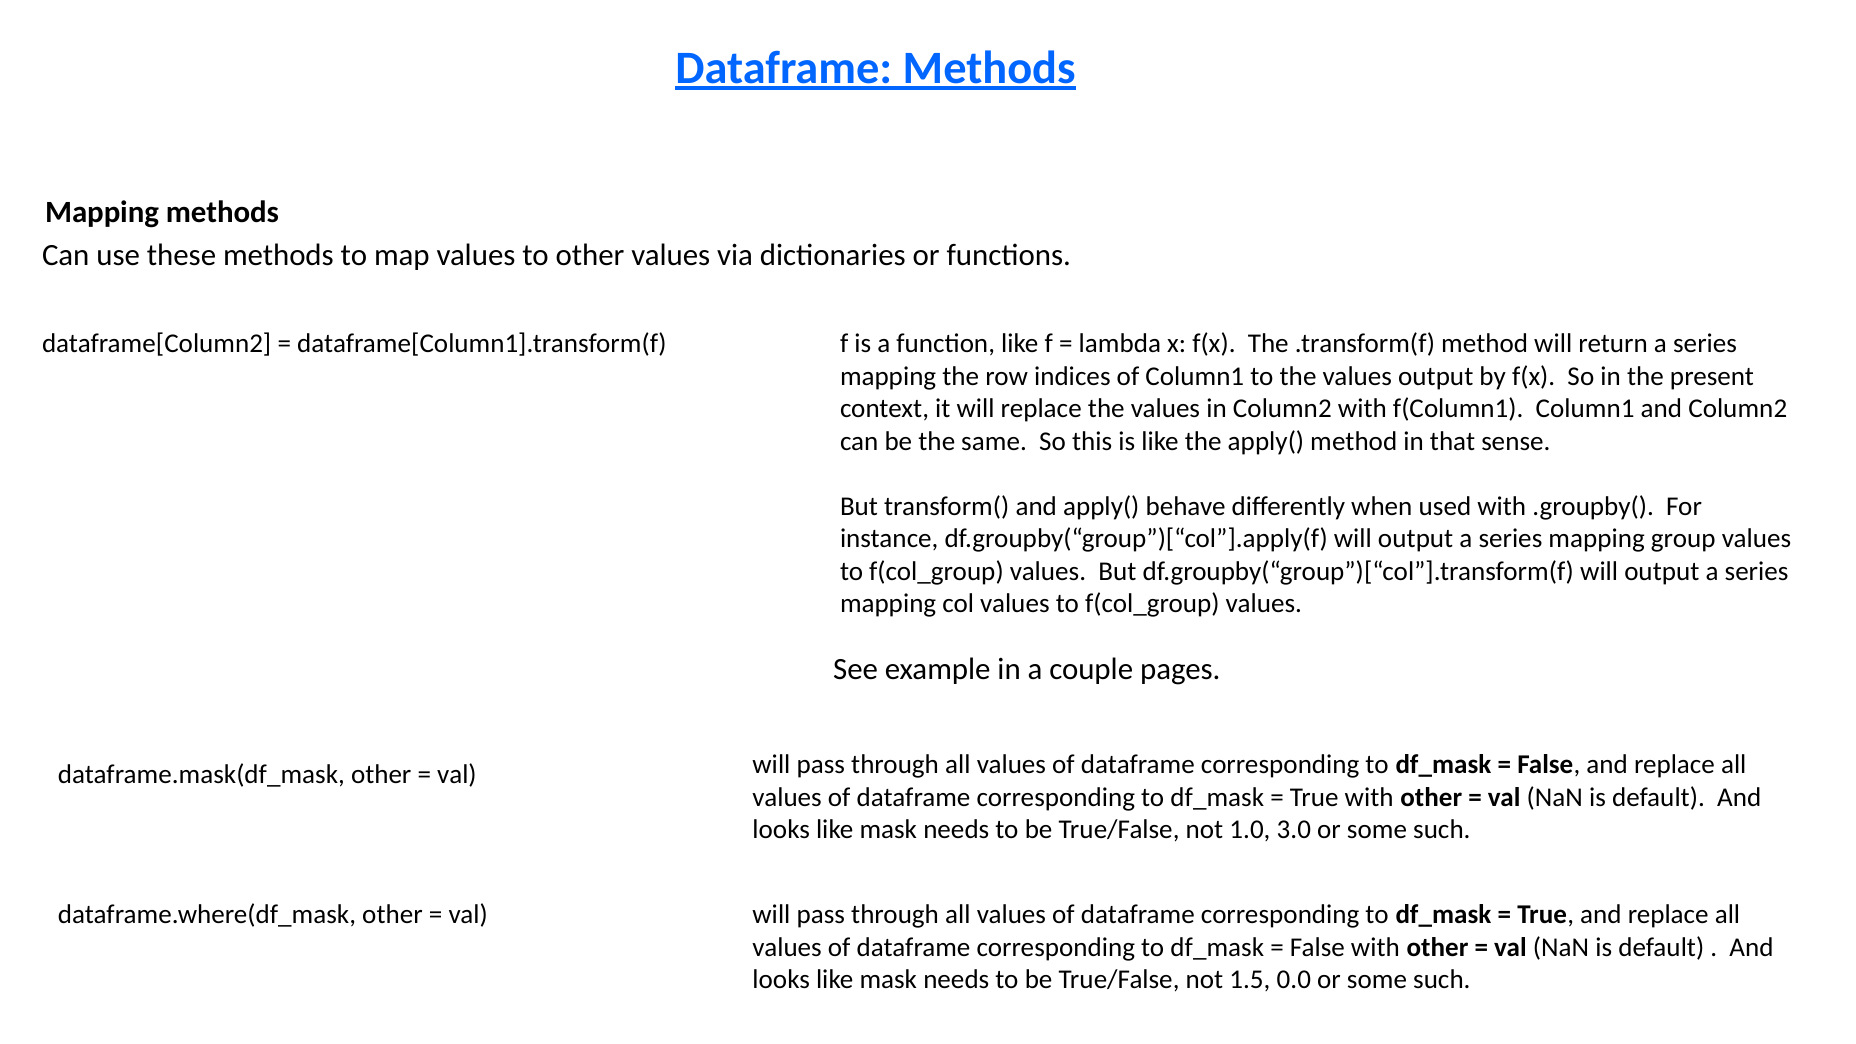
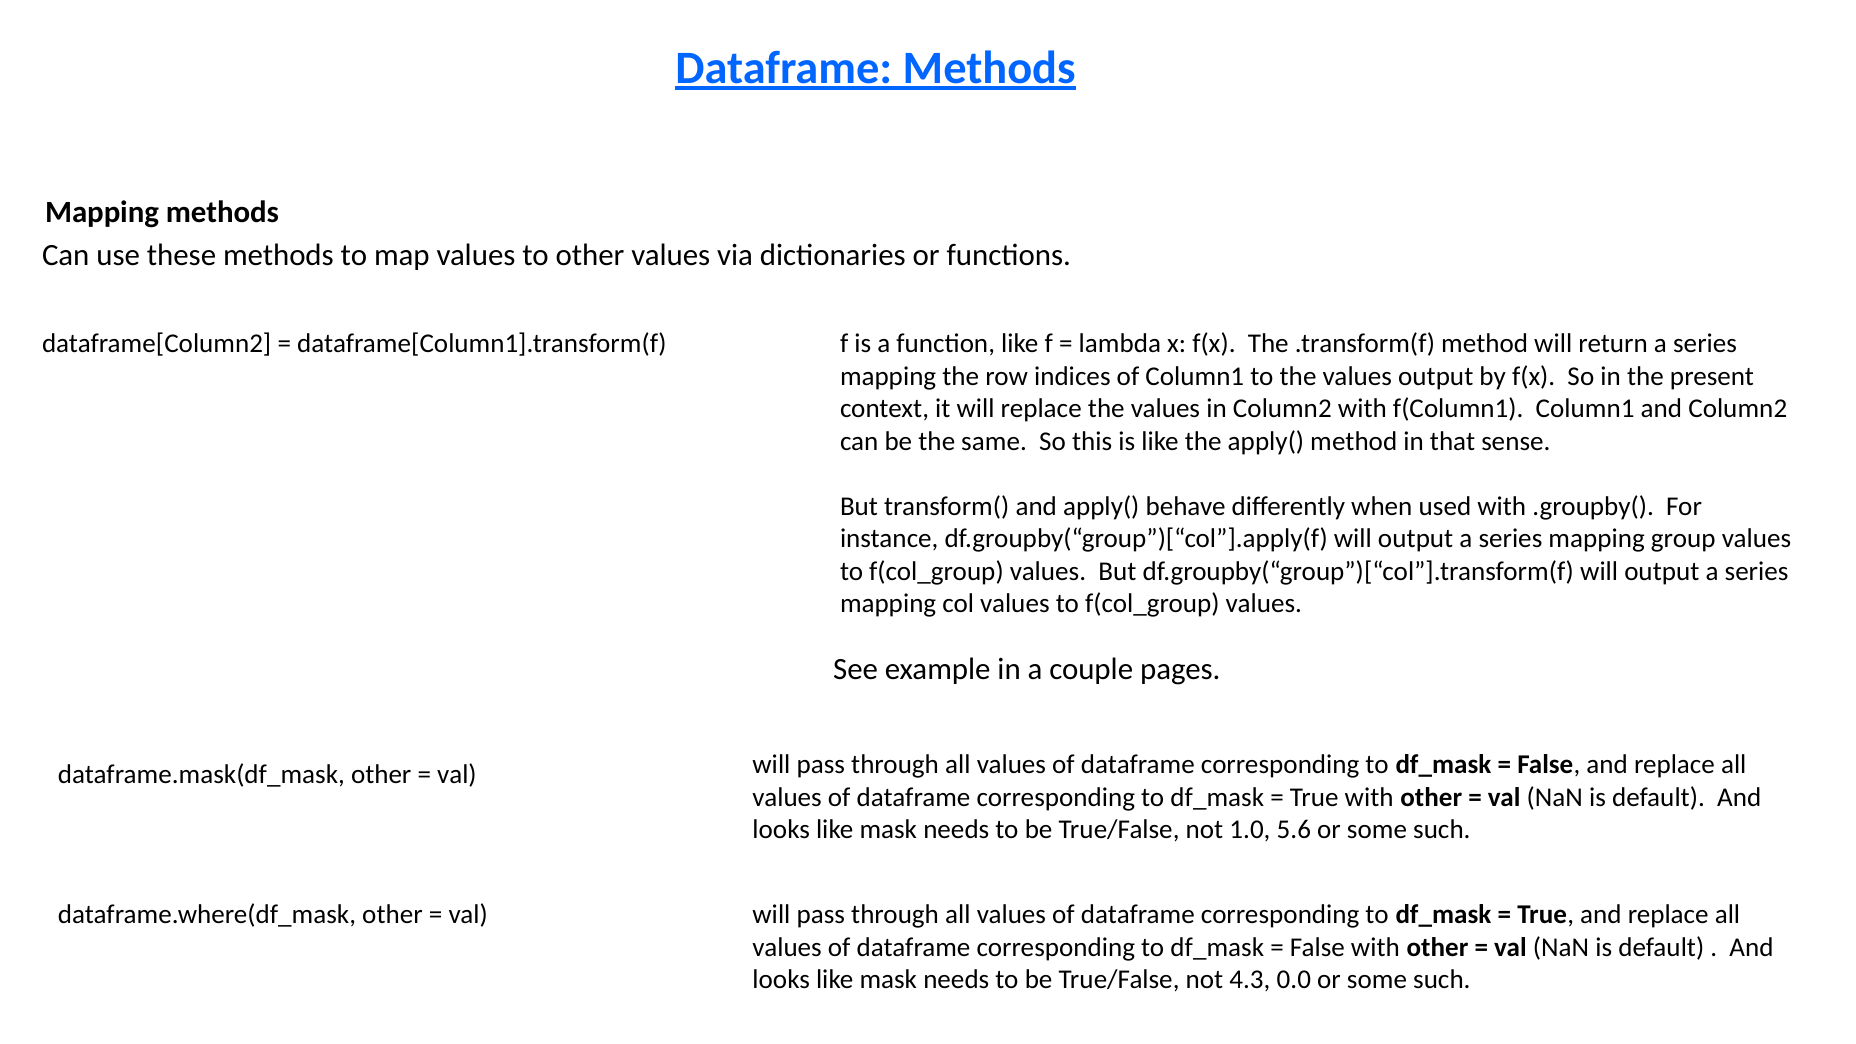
3.0: 3.0 -> 5.6
1.5: 1.5 -> 4.3
